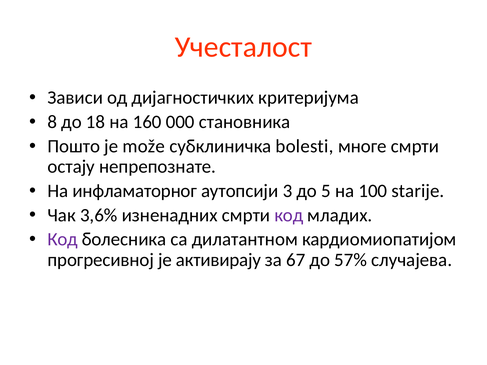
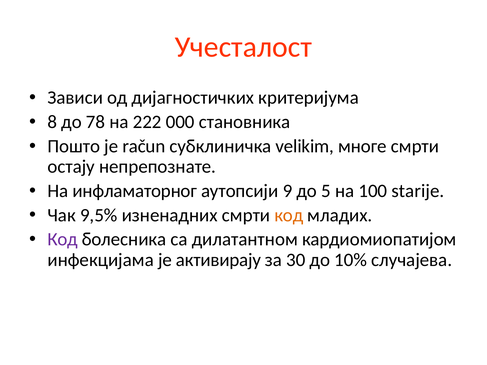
18: 18 -> 78
160: 160 -> 222
može: može -> račun
bolesti: bolesti -> velikim
3: 3 -> 9
3,6%: 3,6% -> 9,5%
код at (289, 215) colour: purple -> orange
прогресивној: прогресивној -> инфекцијама
67: 67 -> 30
57%: 57% -> 10%
